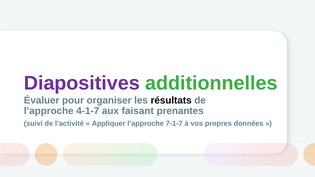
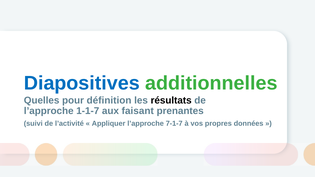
Diapositives colour: purple -> blue
Évaluer: Évaluer -> Quelles
organiser: organiser -> définition
4-1-7: 4-1-7 -> 1-1-7
